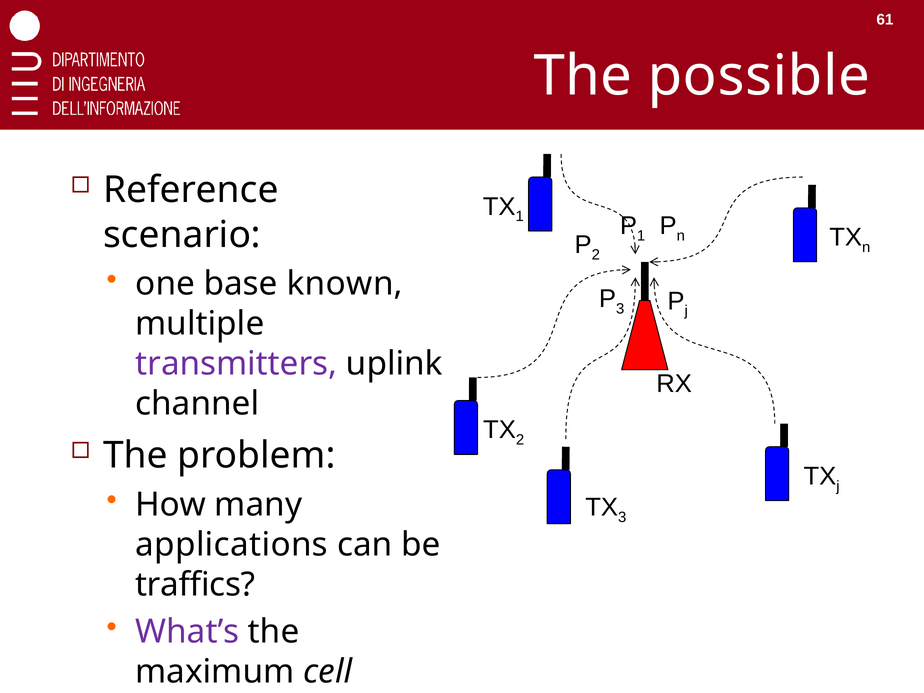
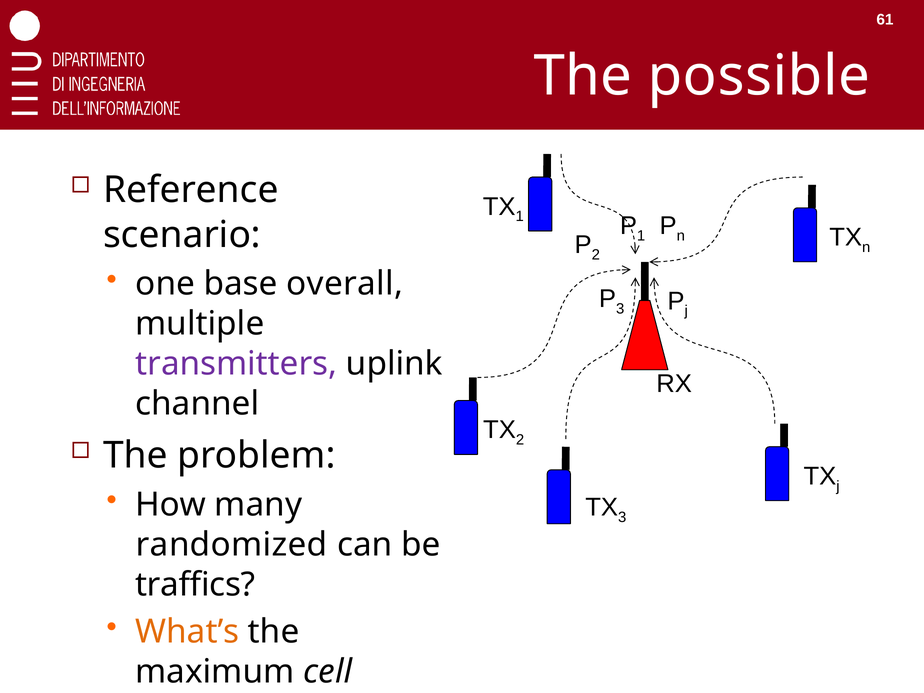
known: known -> overall
applications: applications -> randomized
What’s colour: purple -> orange
